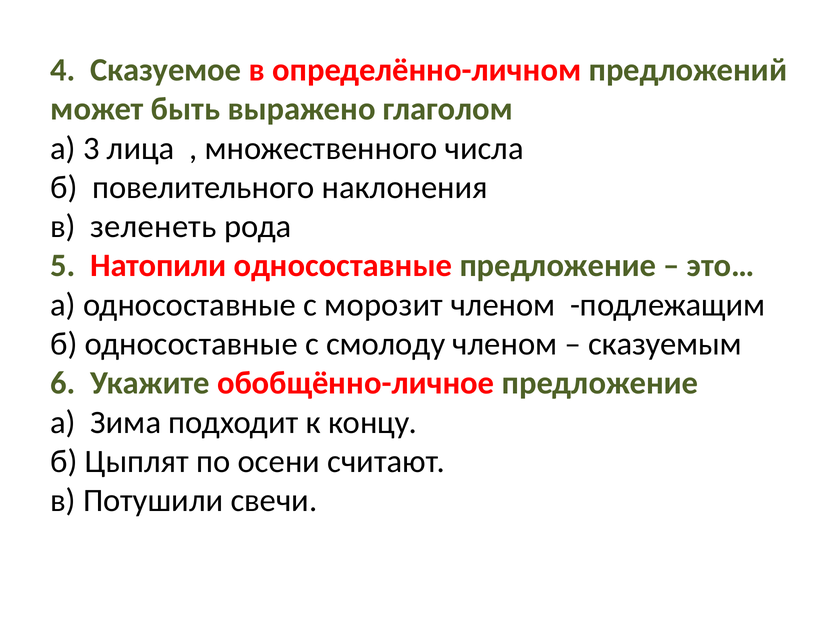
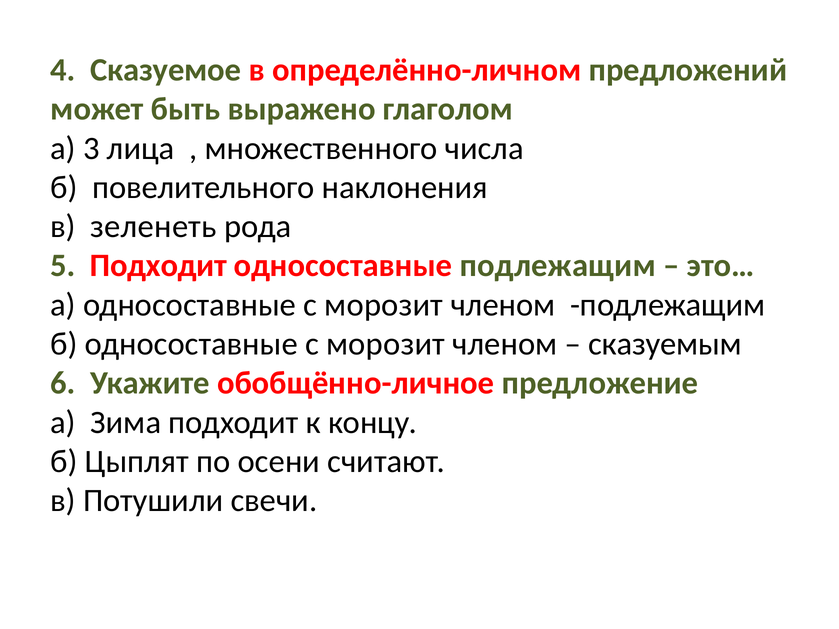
5 Натопили: Натопили -> Подходит
односоставные предложение: предложение -> подлежащим
б односоставные с смолоду: смолоду -> морозит
